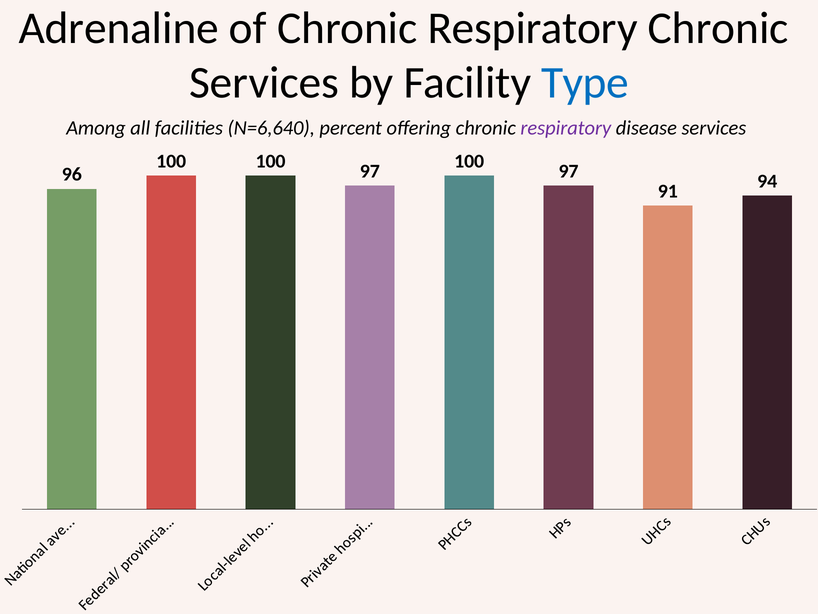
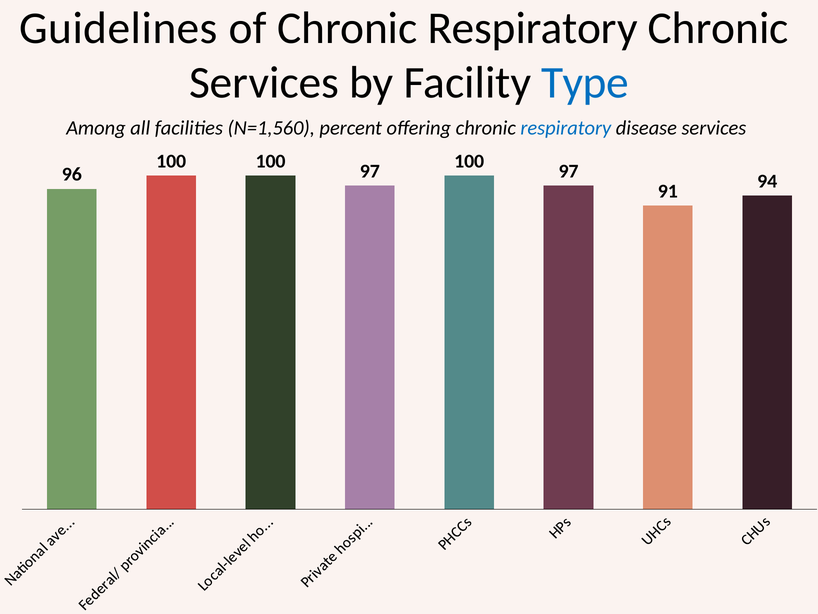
Adrenaline: Adrenaline -> Guidelines
N=6,640: N=6,640 -> N=1,560
respiratory at (566, 128) colour: purple -> blue
